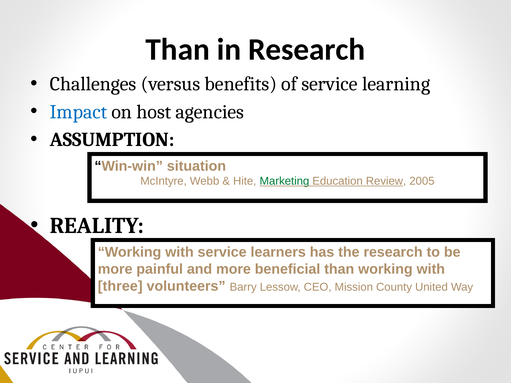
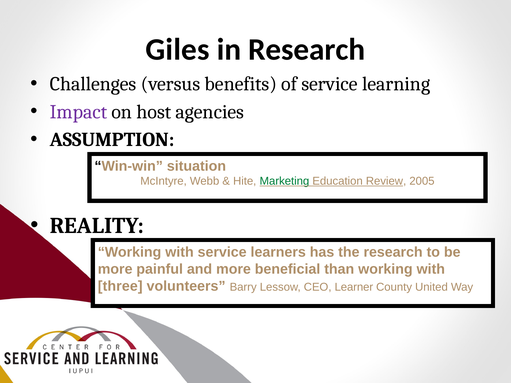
Than at (178, 49): Than -> Giles
Impact colour: blue -> purple
Mission: Mission -> Learner
